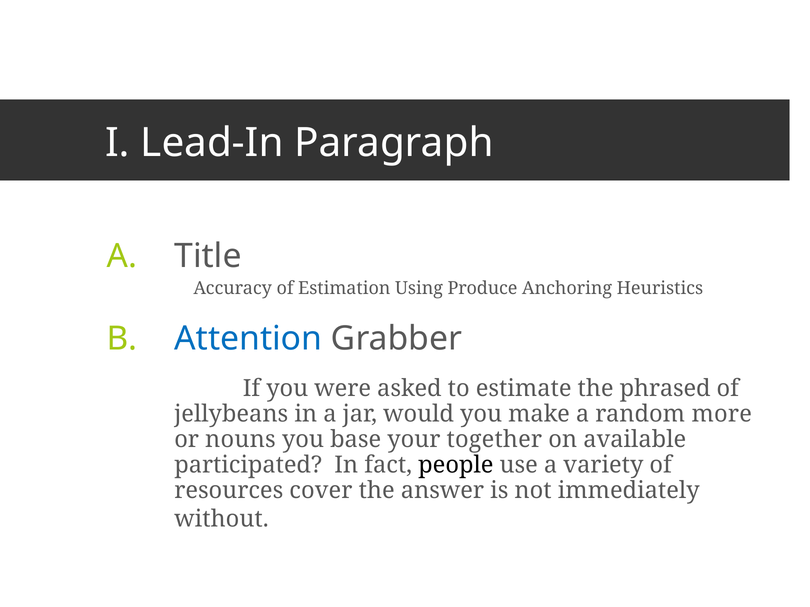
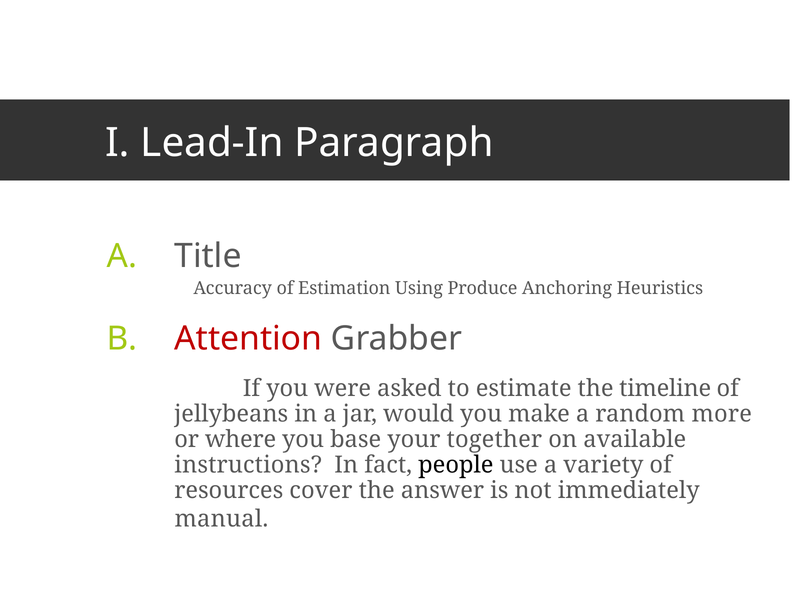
Attention colour: blue -> red
phrased: phrased -> timeline
nouns: nouns -> where
participated: participated -> instructions
without: without -> manual
